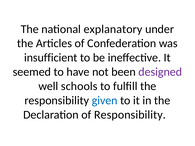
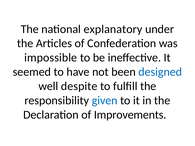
insufficient: insufficient -> impossible
designed colour: purple -> blue
schools: schools -> despite
of Responsibility: Responsibility -> Improvements
